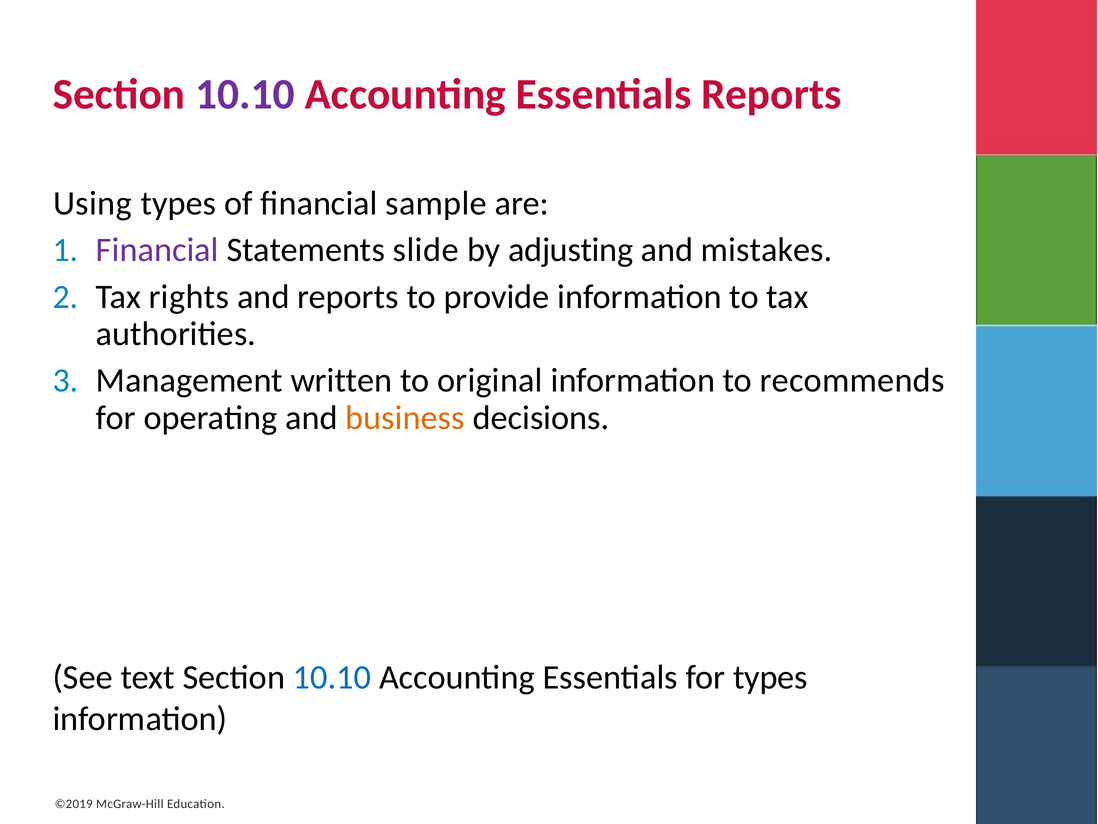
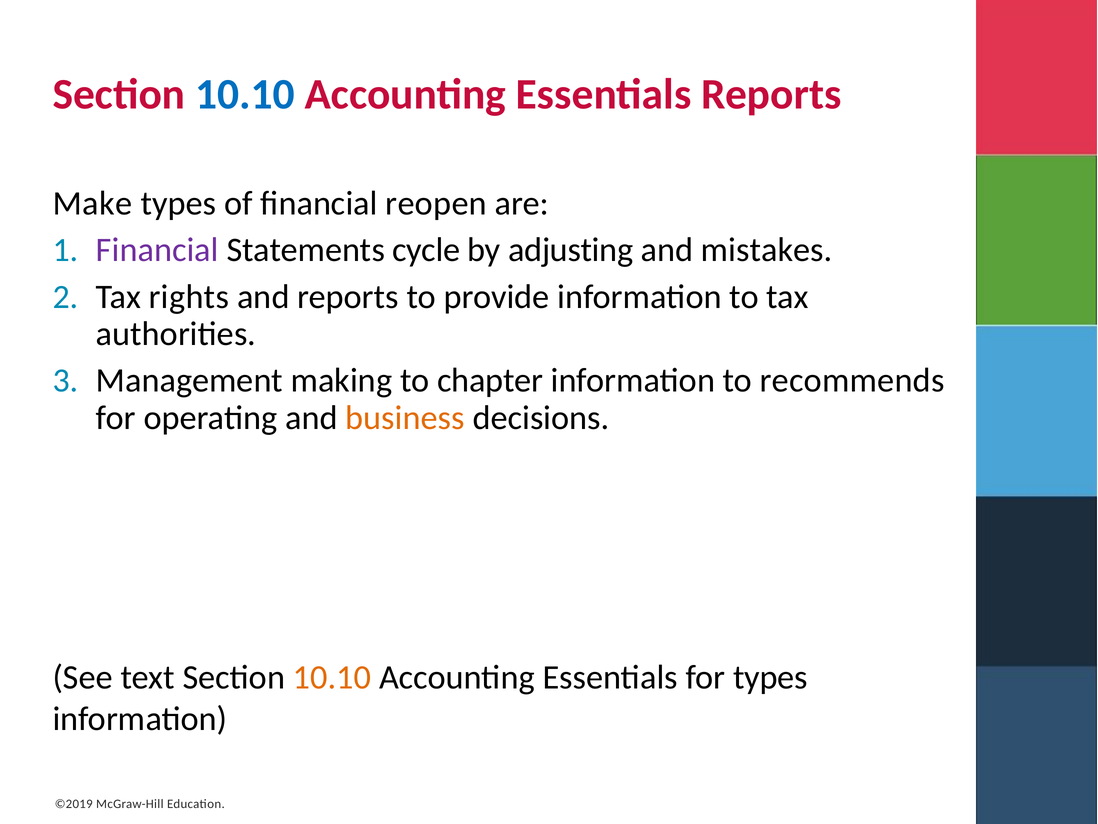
10.10 at (245, 95) colour: purple -> blue
Using: Using -> Make
sample: sample -> reopen
slide: slide -> cycle
written: written -> making
original: original -> chapter
10.10 at (332, 677) colour: blue -> orange
